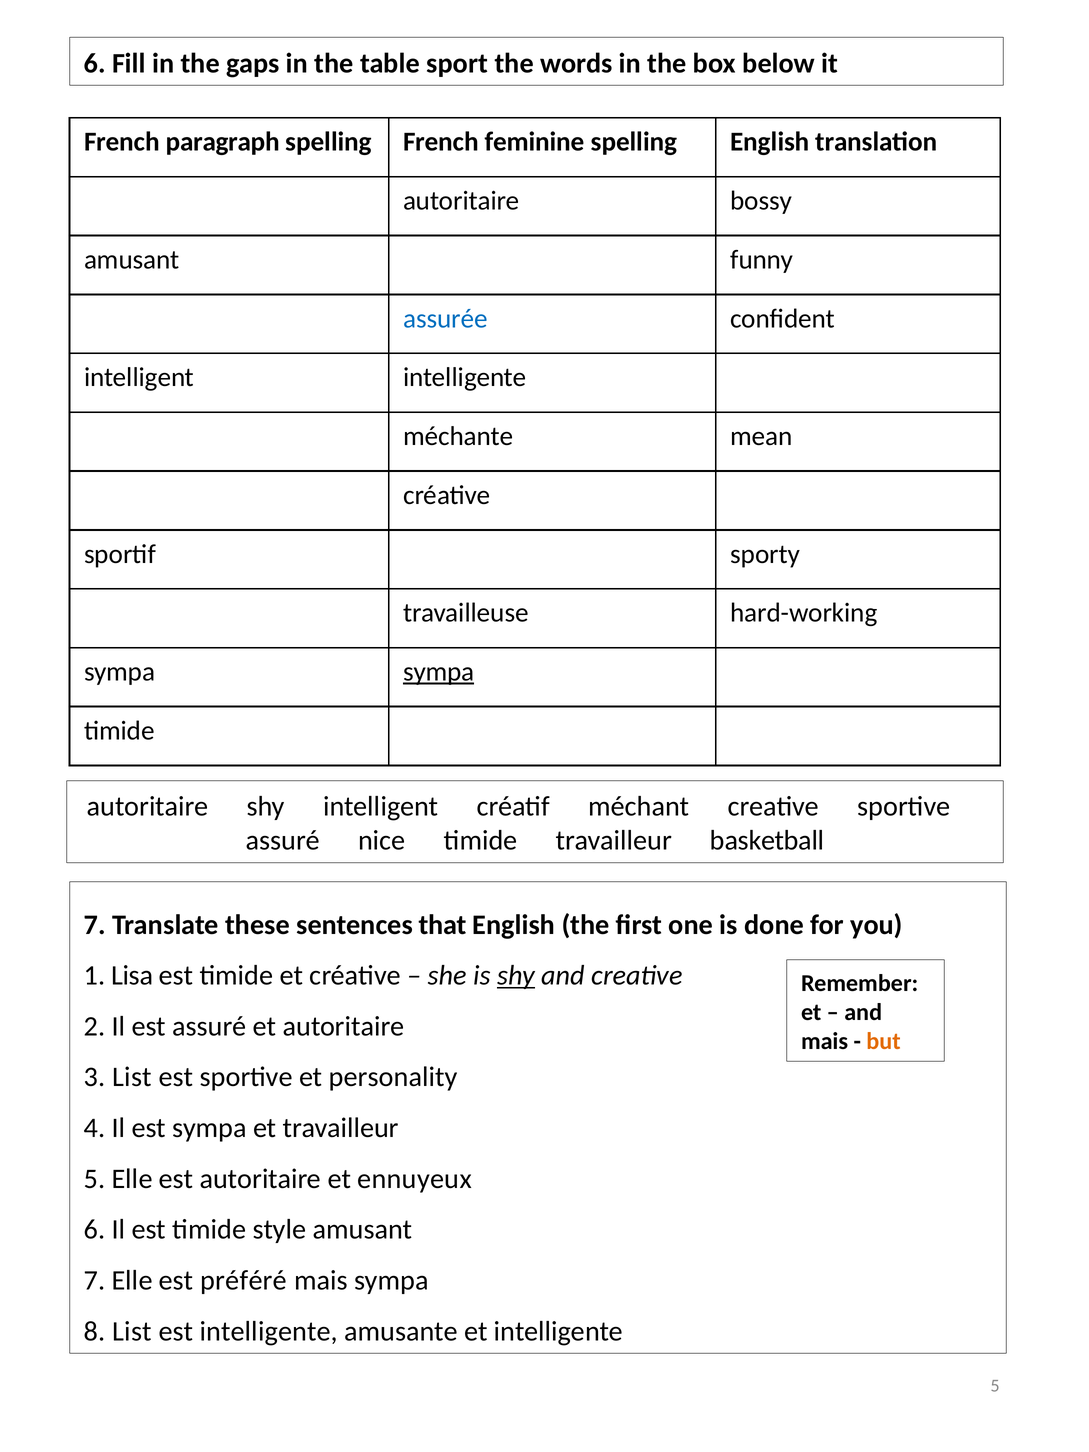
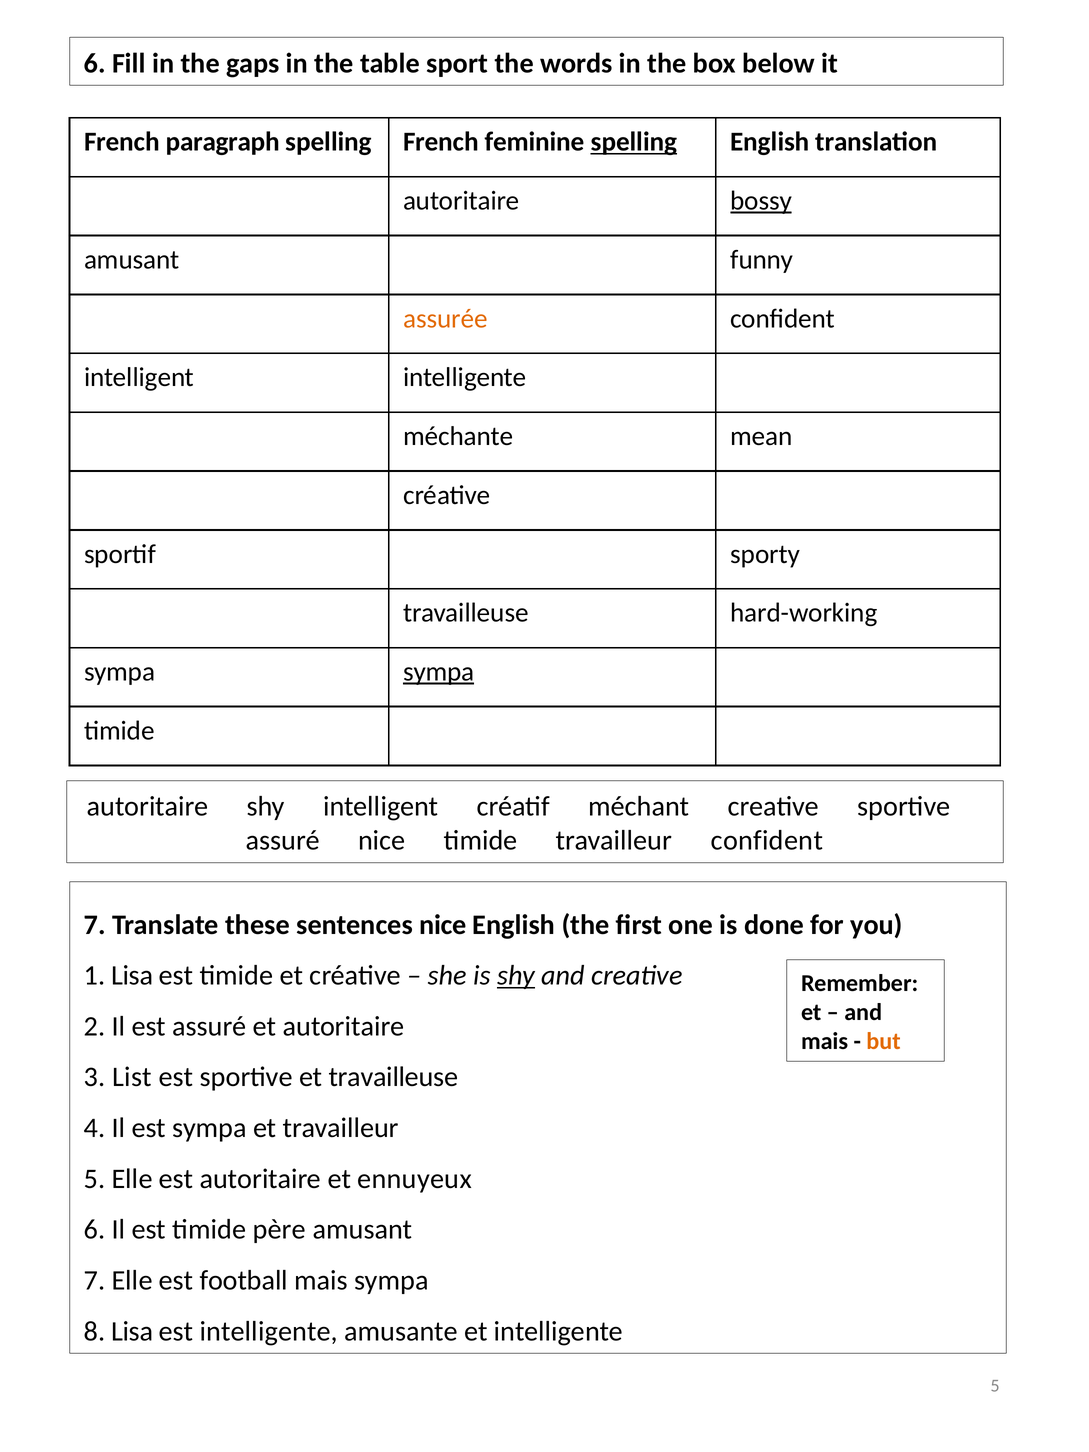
spelling at (634, 142) underline: none -> present
bossy underline: none -> present
assurée colour: blue -> orange
travailleur basketball: basketball -> confident
sentences that: that -> nice
et personality: personality -> travailleuse
style: style -> père
préféré: préféré -> football
8 List: List -> Lisa
